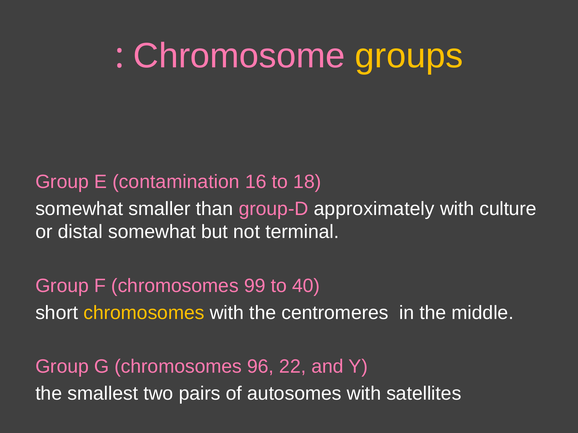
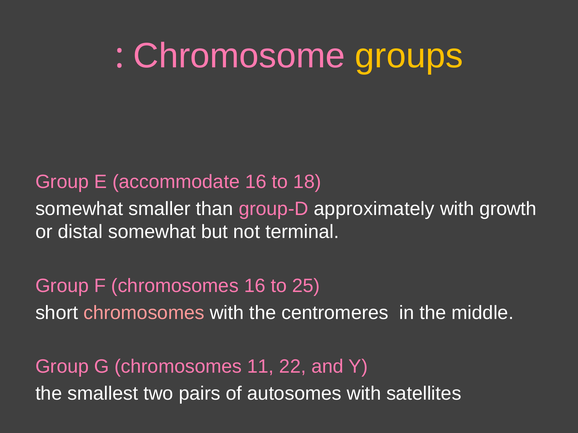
contamination: contamination -> accommodate
culture: culture -> growth
chromosomes 99: 99 -> 16
40: 40 -> 25
chromosomes at (144, 313) colour: yellow -> pink
96: 96 -> 11
